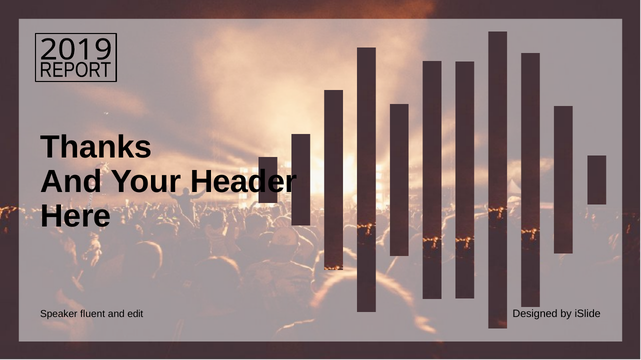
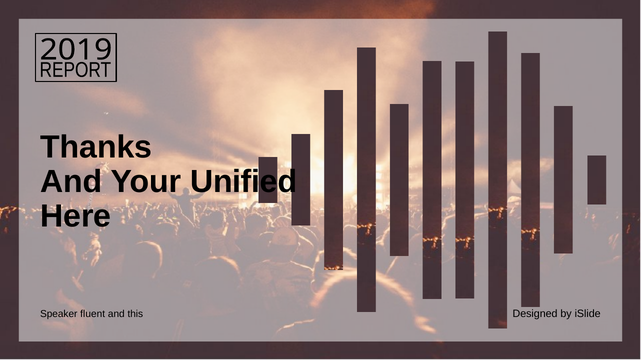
Header: Header -> Unified
edit: edit -> this
